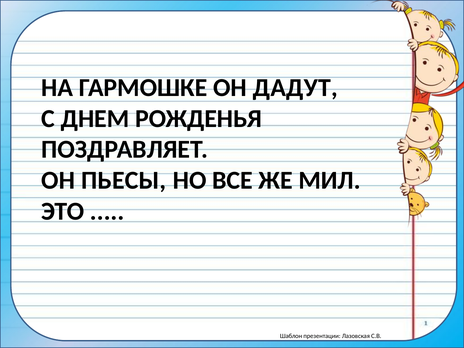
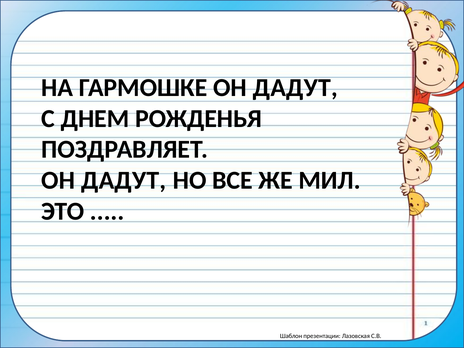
ПЬЕСЫ at (124, 180): ПЬЕСЫ -> ДАДУТ
